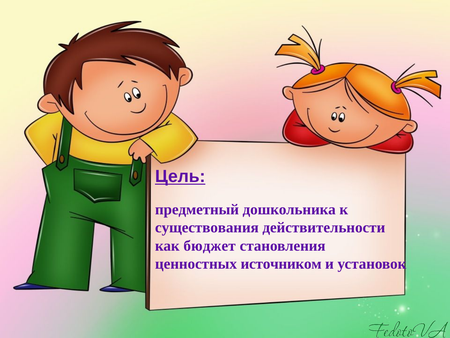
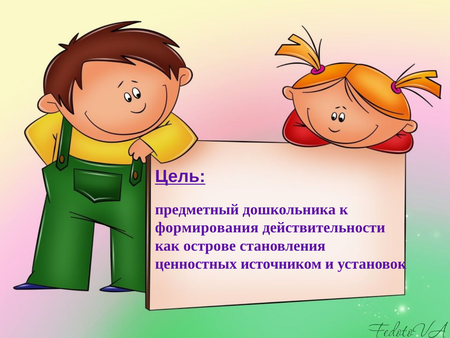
существования: существования -> формирования
бюджет: бюджет -> острове
